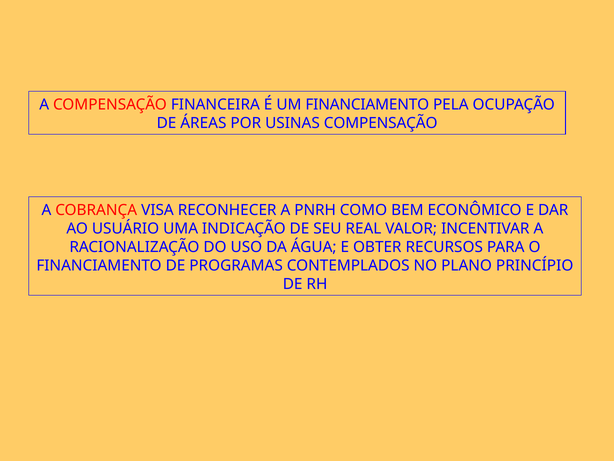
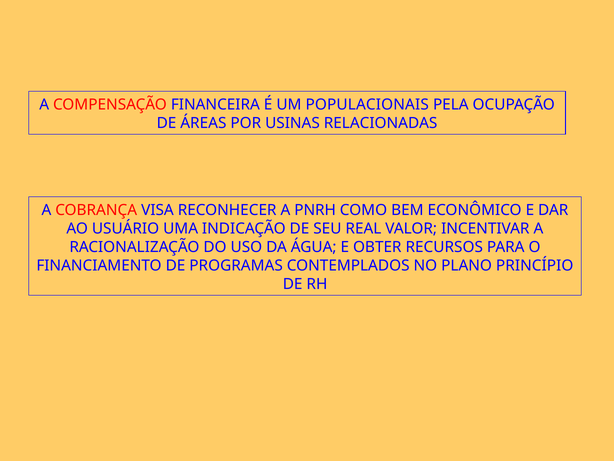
UM FINANCIAMENTO: FINANCIAMENTO -> POPULACIONAIS
USINAS COMPENSAÇÃO: COMPENSAÇÃO -> RELACIONADAS
